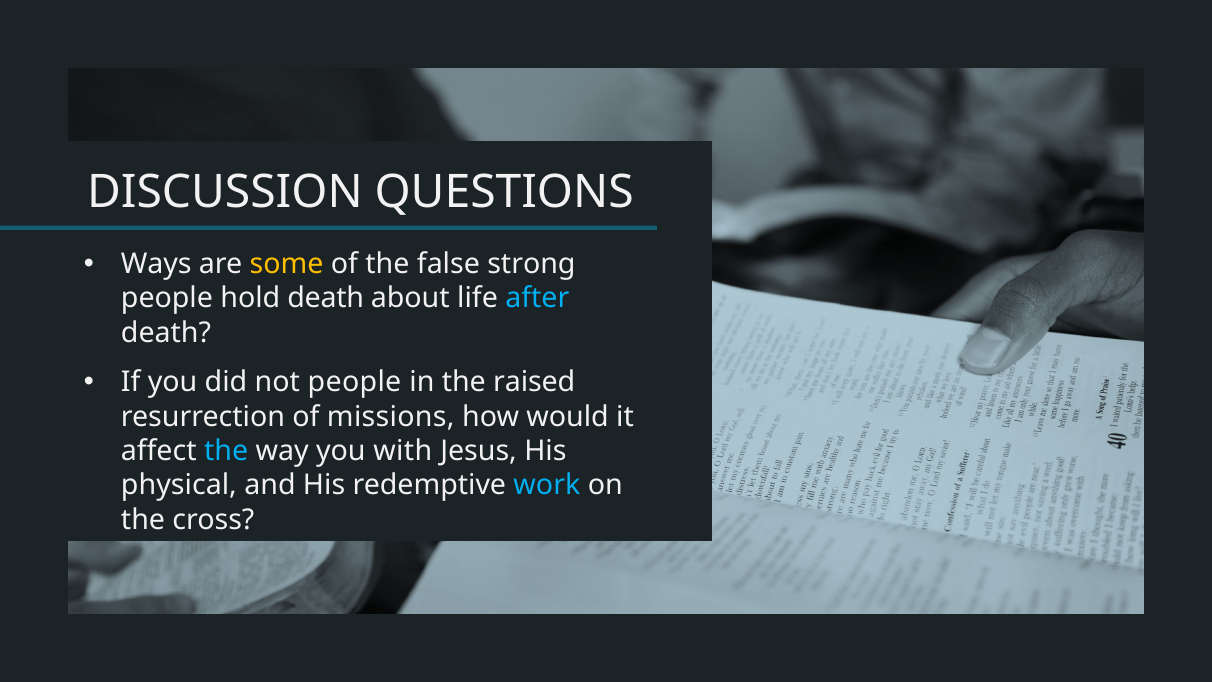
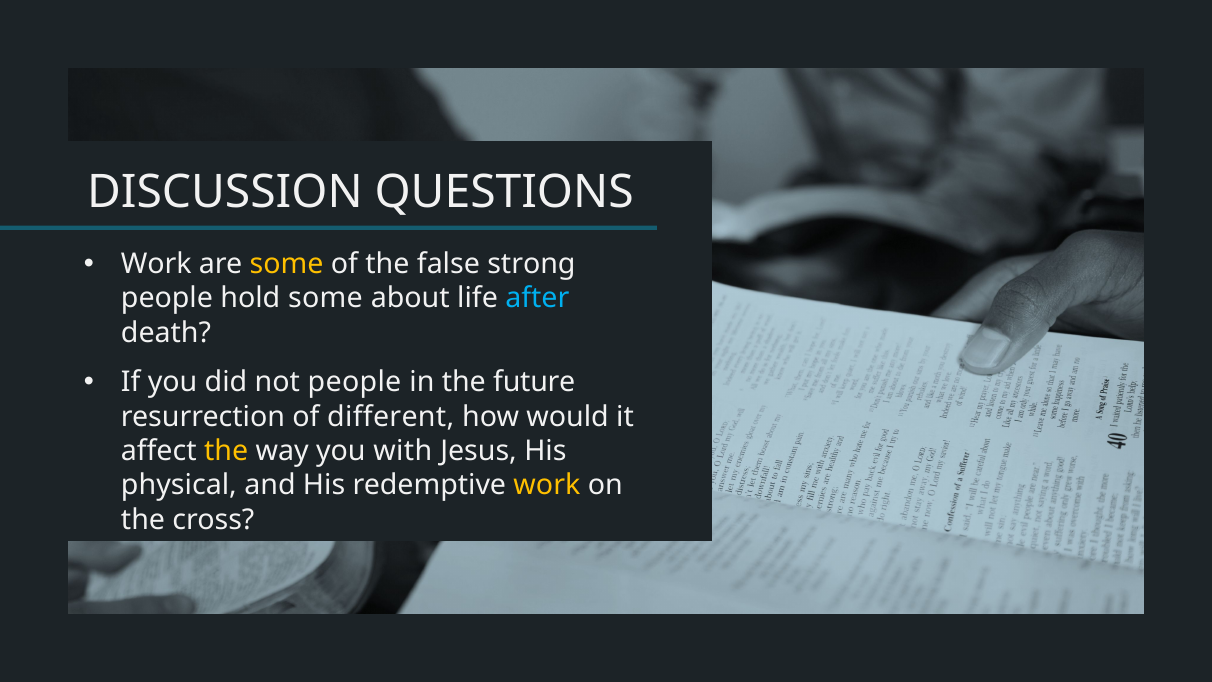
Ways at (156, 264): Ways -> Work
hold death: death -> some
raised: raised -> future
missions: missions -> different
the at (226, 451) colour: light blue -> yellow
work at (547, 485) colour: light blue -> yellow
